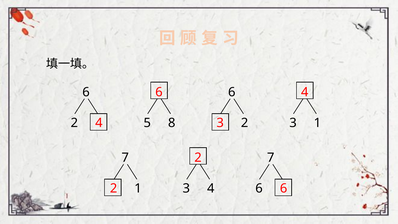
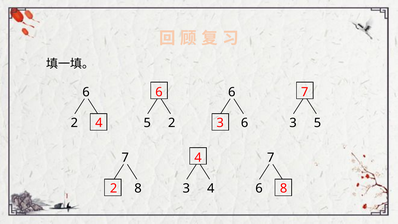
4 at (305, 92): 4 -> 7
8 at (172, 123): 8 -> 2
3 2: 2 -> 6
3 1: 1 -> 5
7 2: 2 -> 4
2 1: 1 -> 8
3 4 6: 6 -> 8
